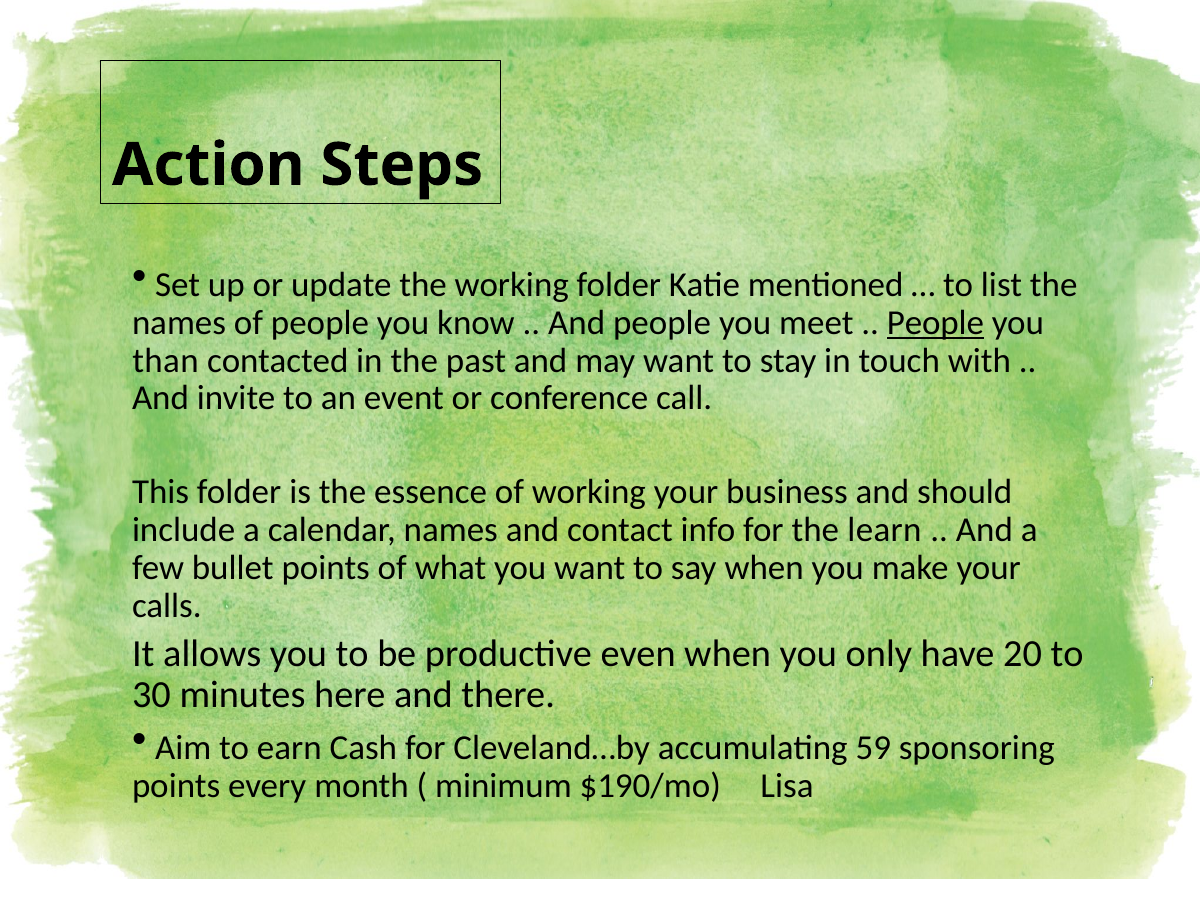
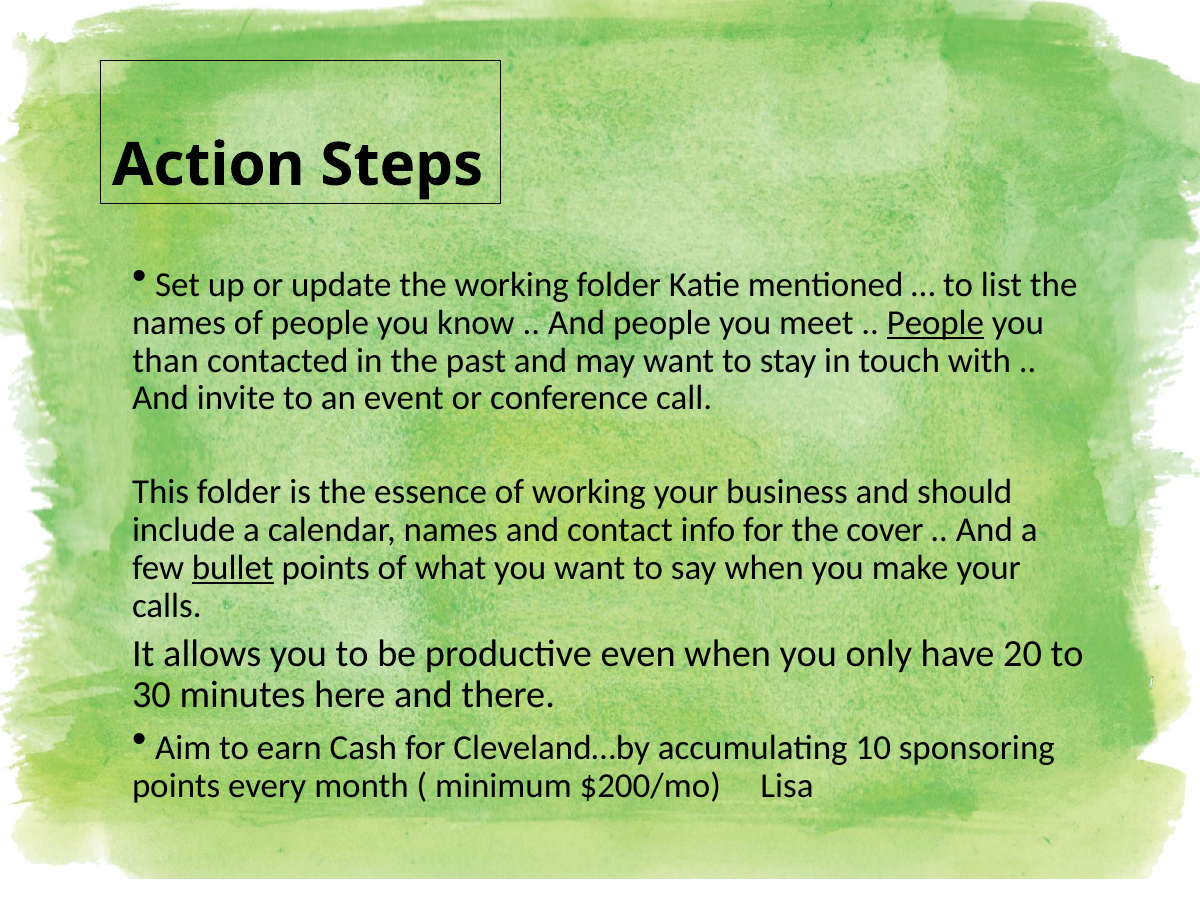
learn: learn -> cover
bullet underline: none -> present
59: 59 -> 10
$190/mo: $190/mo -> $200/mo
